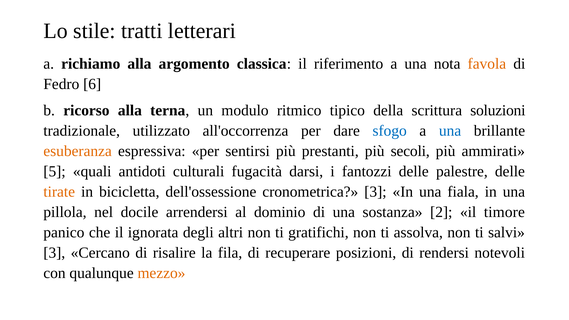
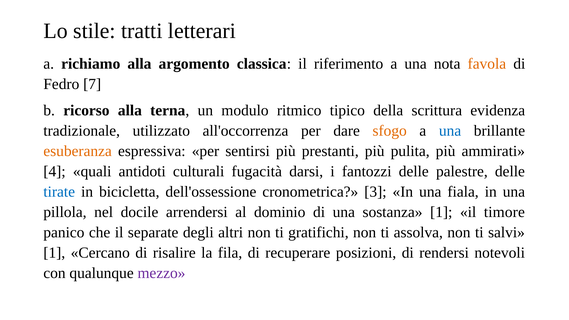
6: 6 -> 7
soluzioni: soluzioni -> evidenza
sfogo colour: blue -> orange
secoli: secoli -> pulita
5: 5 -> 4
tirate colour: orange -> blue
sostanza 2: 2 -> 1
ignorata: ignorata -> separate
3 at (54, 253): 3 -> 1
mezzo colour: orange -> purple
